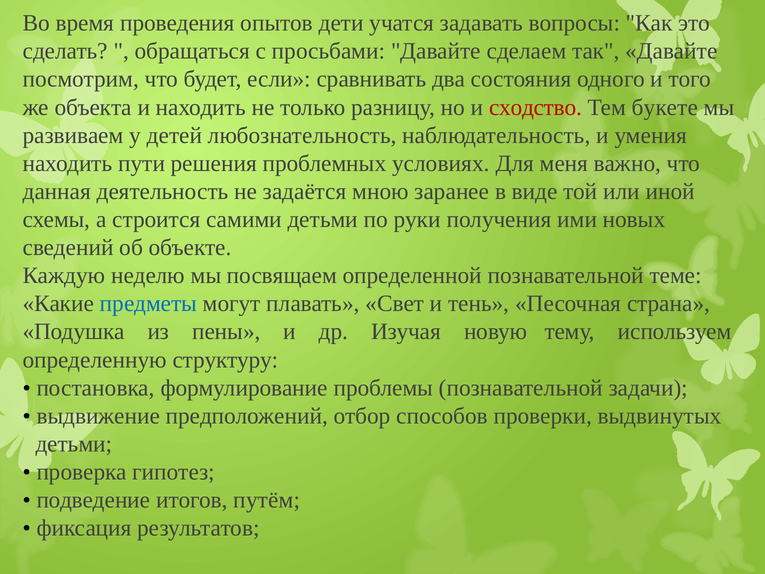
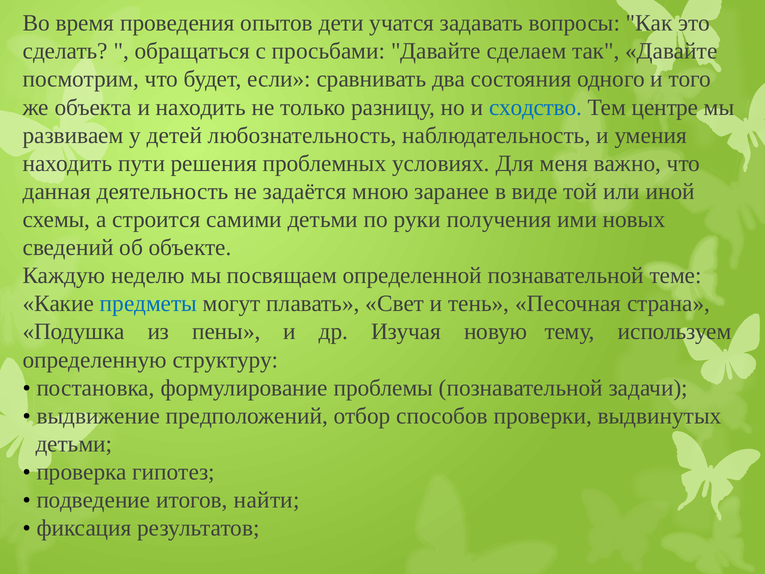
сходство colour: red -> blue
букете: букете -> центре
путём: путём -> найти
